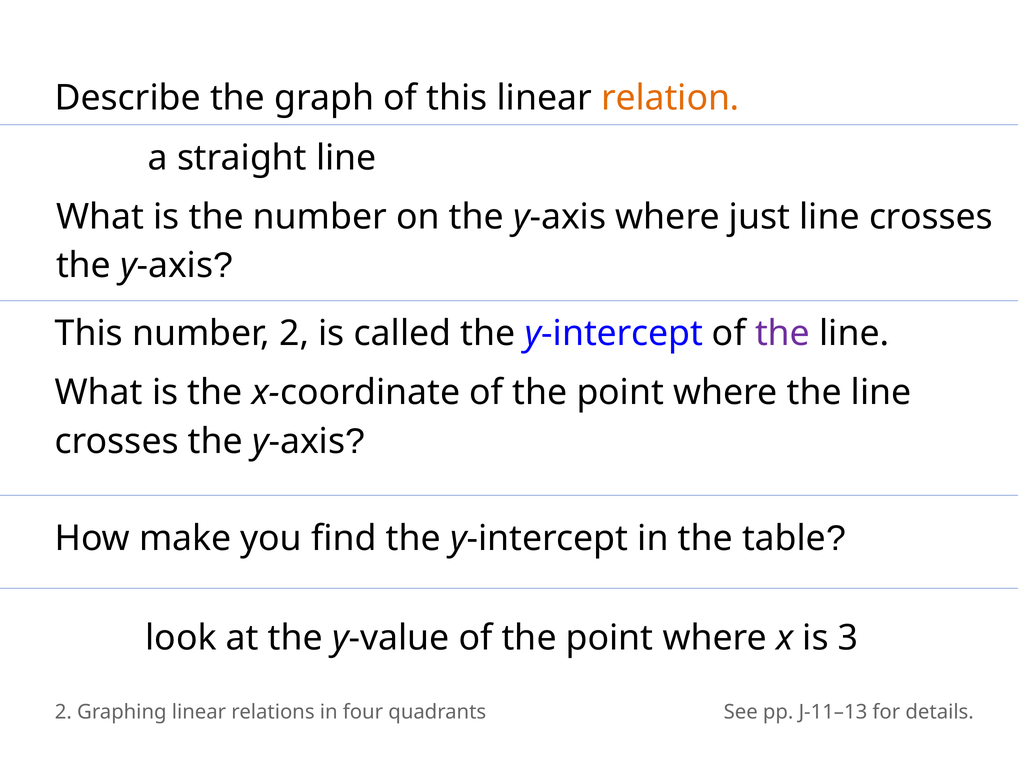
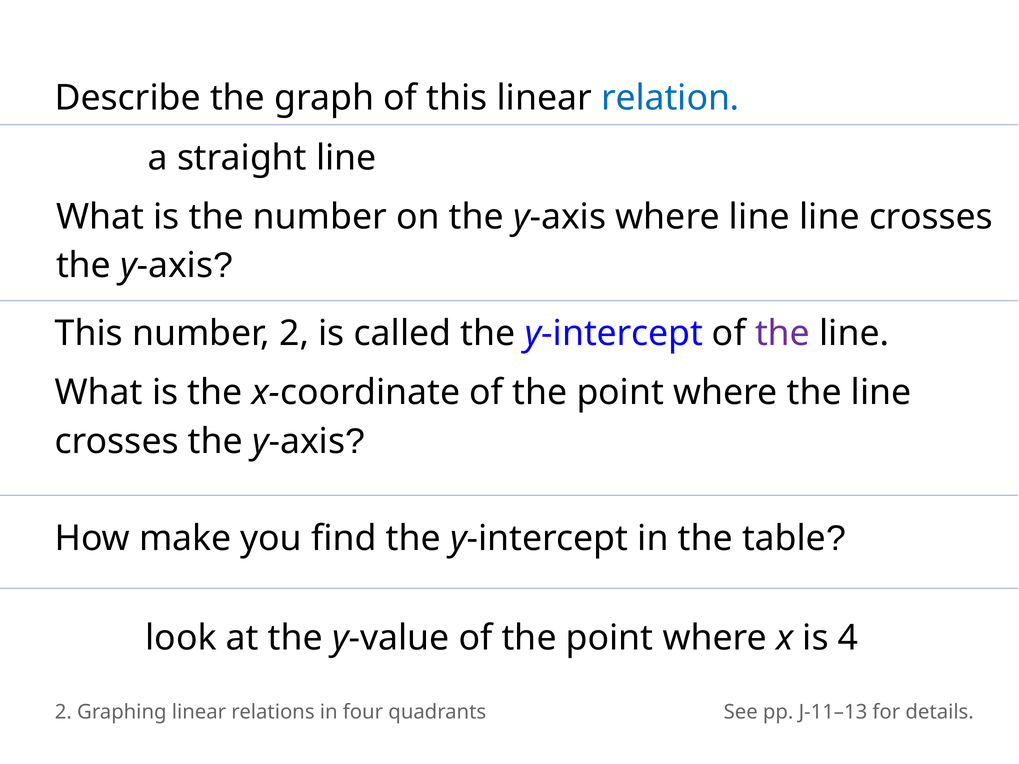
relation colour: orange -> blue
where just: just -> line
3: 3 -> 4
